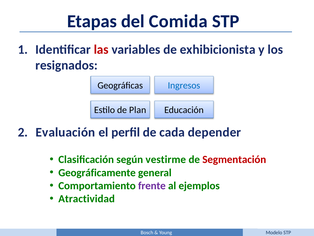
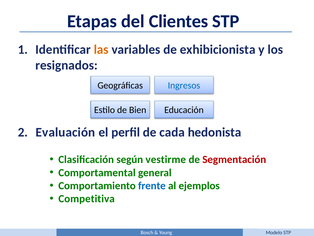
Comida: Comida -> Clientes
las colour: red -> orange
Plan: Plan -> Bien
depender: depender -> hedonista
Geográficamente: Geográficamente -> Comportamental
frente colour: purple -> blue
Atractividad: Atractividad -> Competitiva
